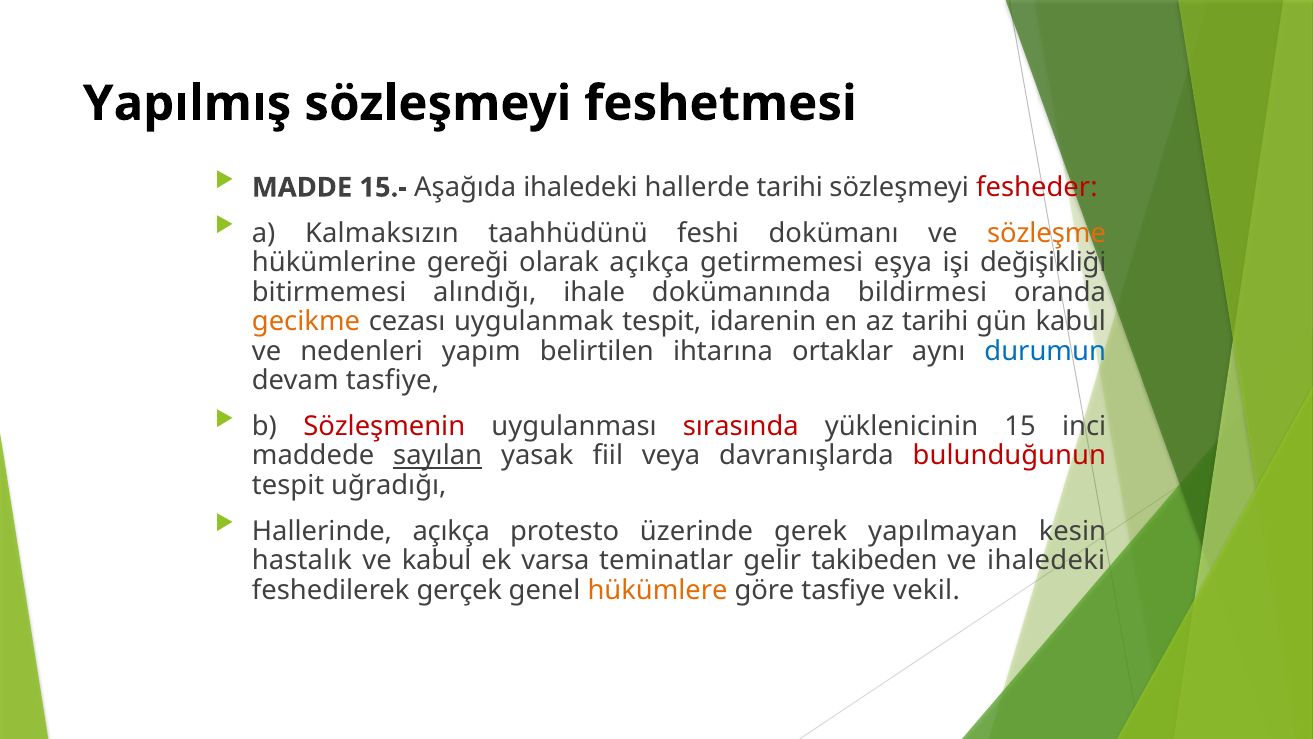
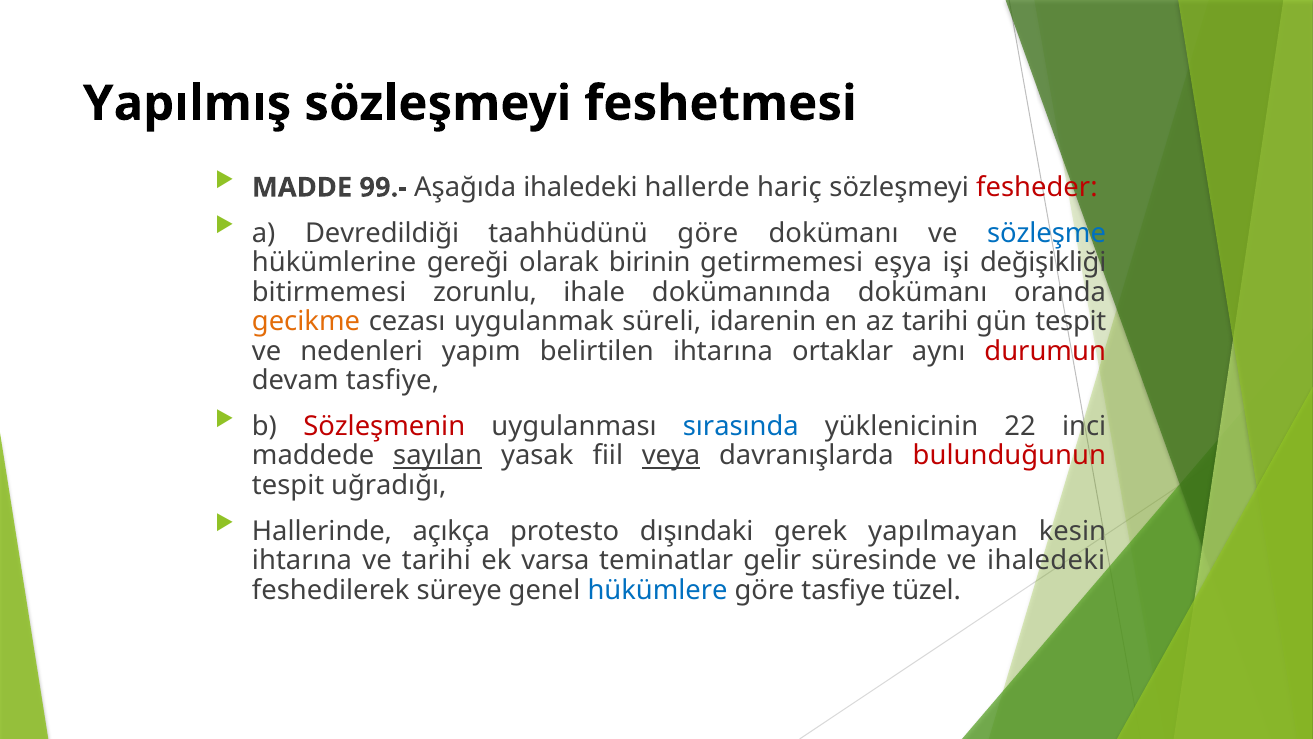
15.-: 15.- -> 99.-
hallerde tarihi: tarihi -> hariç
Kalmaksızın: Kalmaksızın -> Devredildiği
taahhüdünü feshi: feshi -> göre
sözleşme colour: orange -> blue
olarak açıkça: açıkça -> birinin
alındığı: alındığı -> zorunlu
dokümanında bildirmesi: bildirmesi -> dokümanı
uygulanmak tespit: tespit -> süreli
gün kabul: kabul -> tespit
durumun colour: blue -> red
sırasında colour: red -> blue
15: 15 -> 22
veya underline: none -> present
üzerinde: üzerinde -> dışındaki
hastalık at (302, 560): hastalık -> ihtarına
ve kabul: kabul -> tarihi
takibeden: takibeden -> süresinde
gerçek: gerçek -> süreye
hükümlere colour: orange -> blue
vekil: vekil -> tüzel
